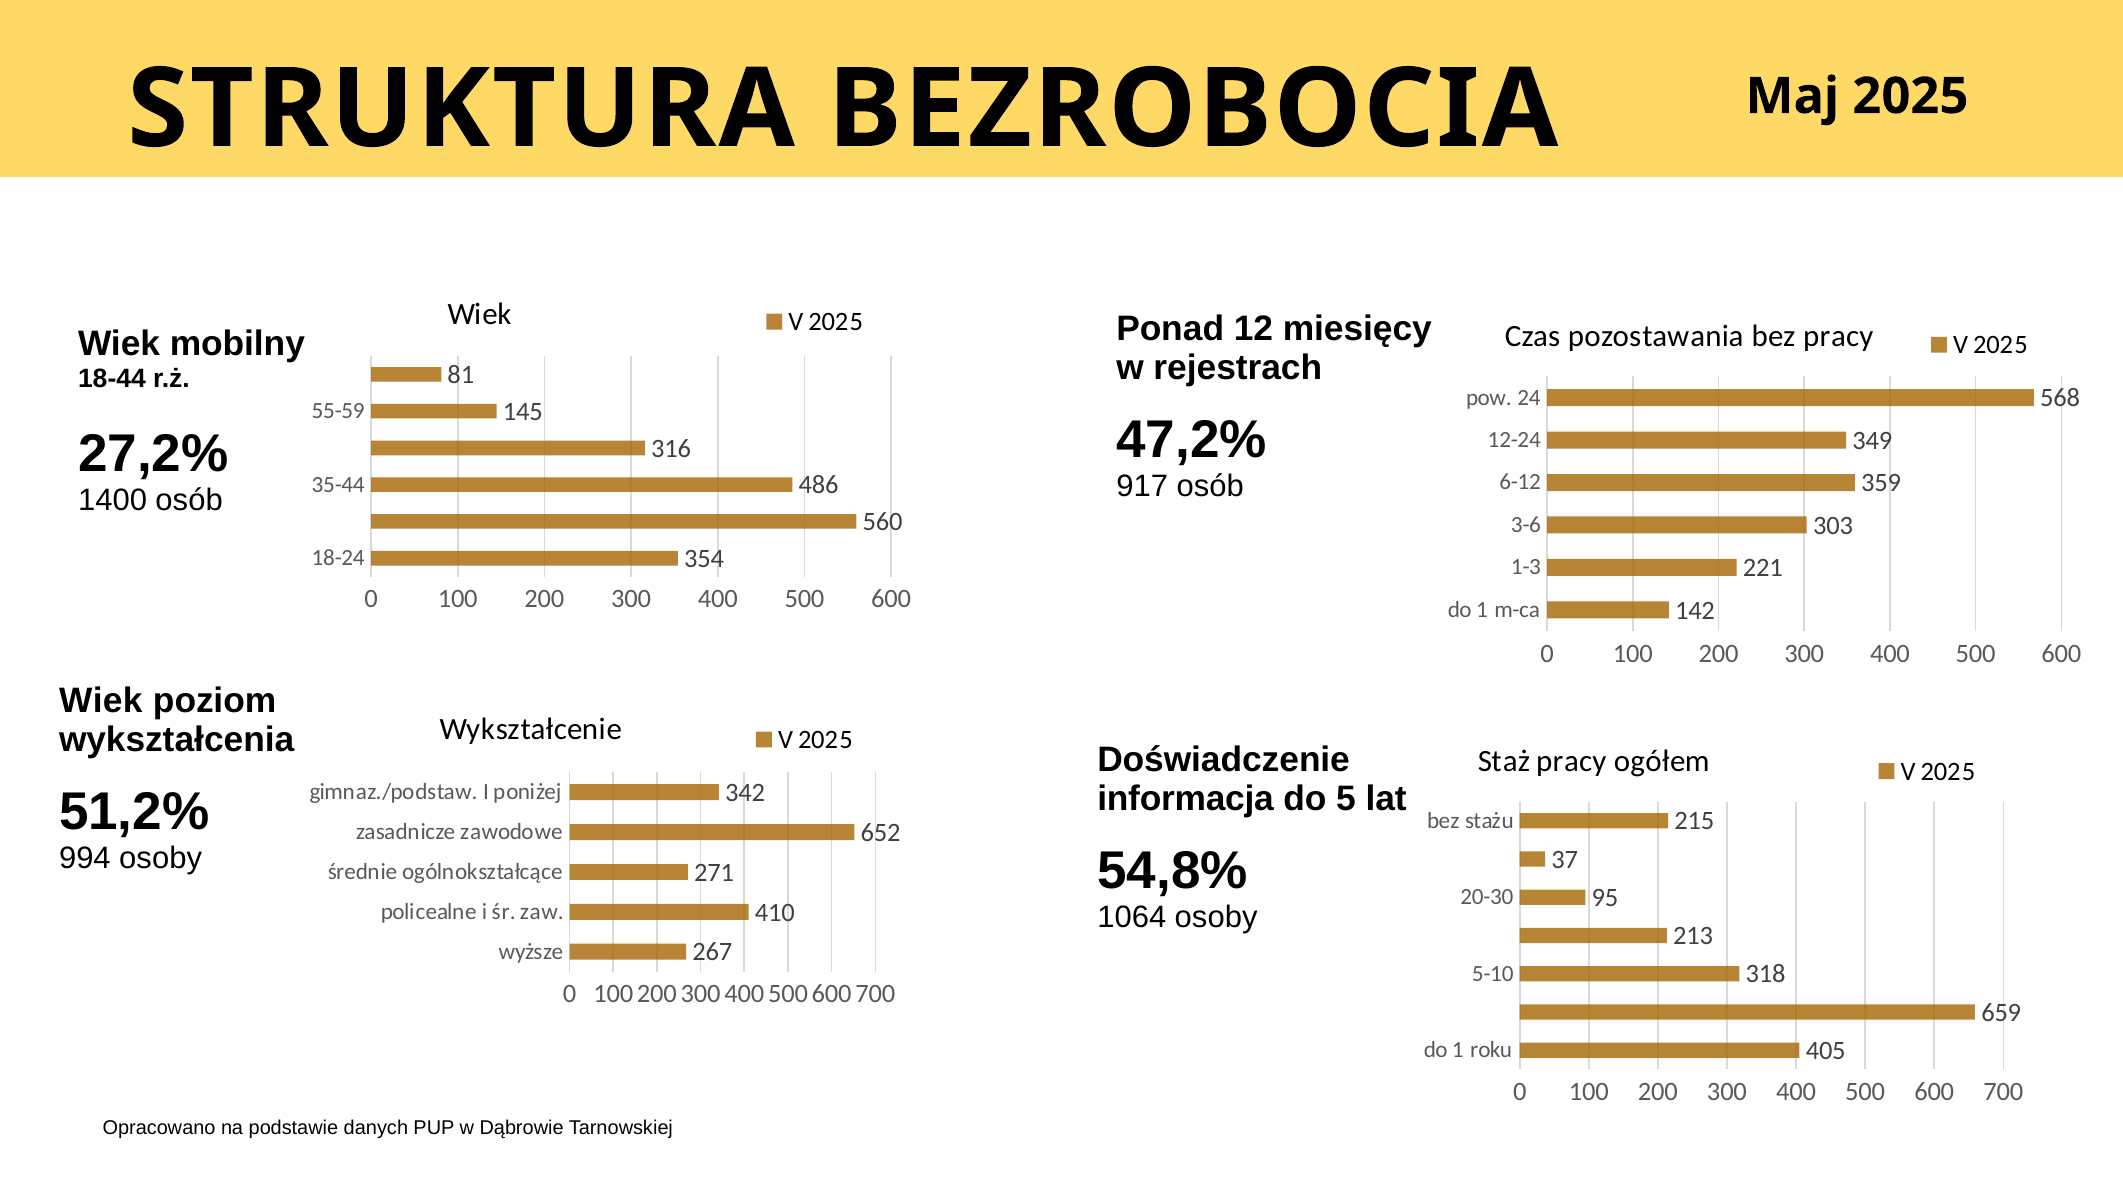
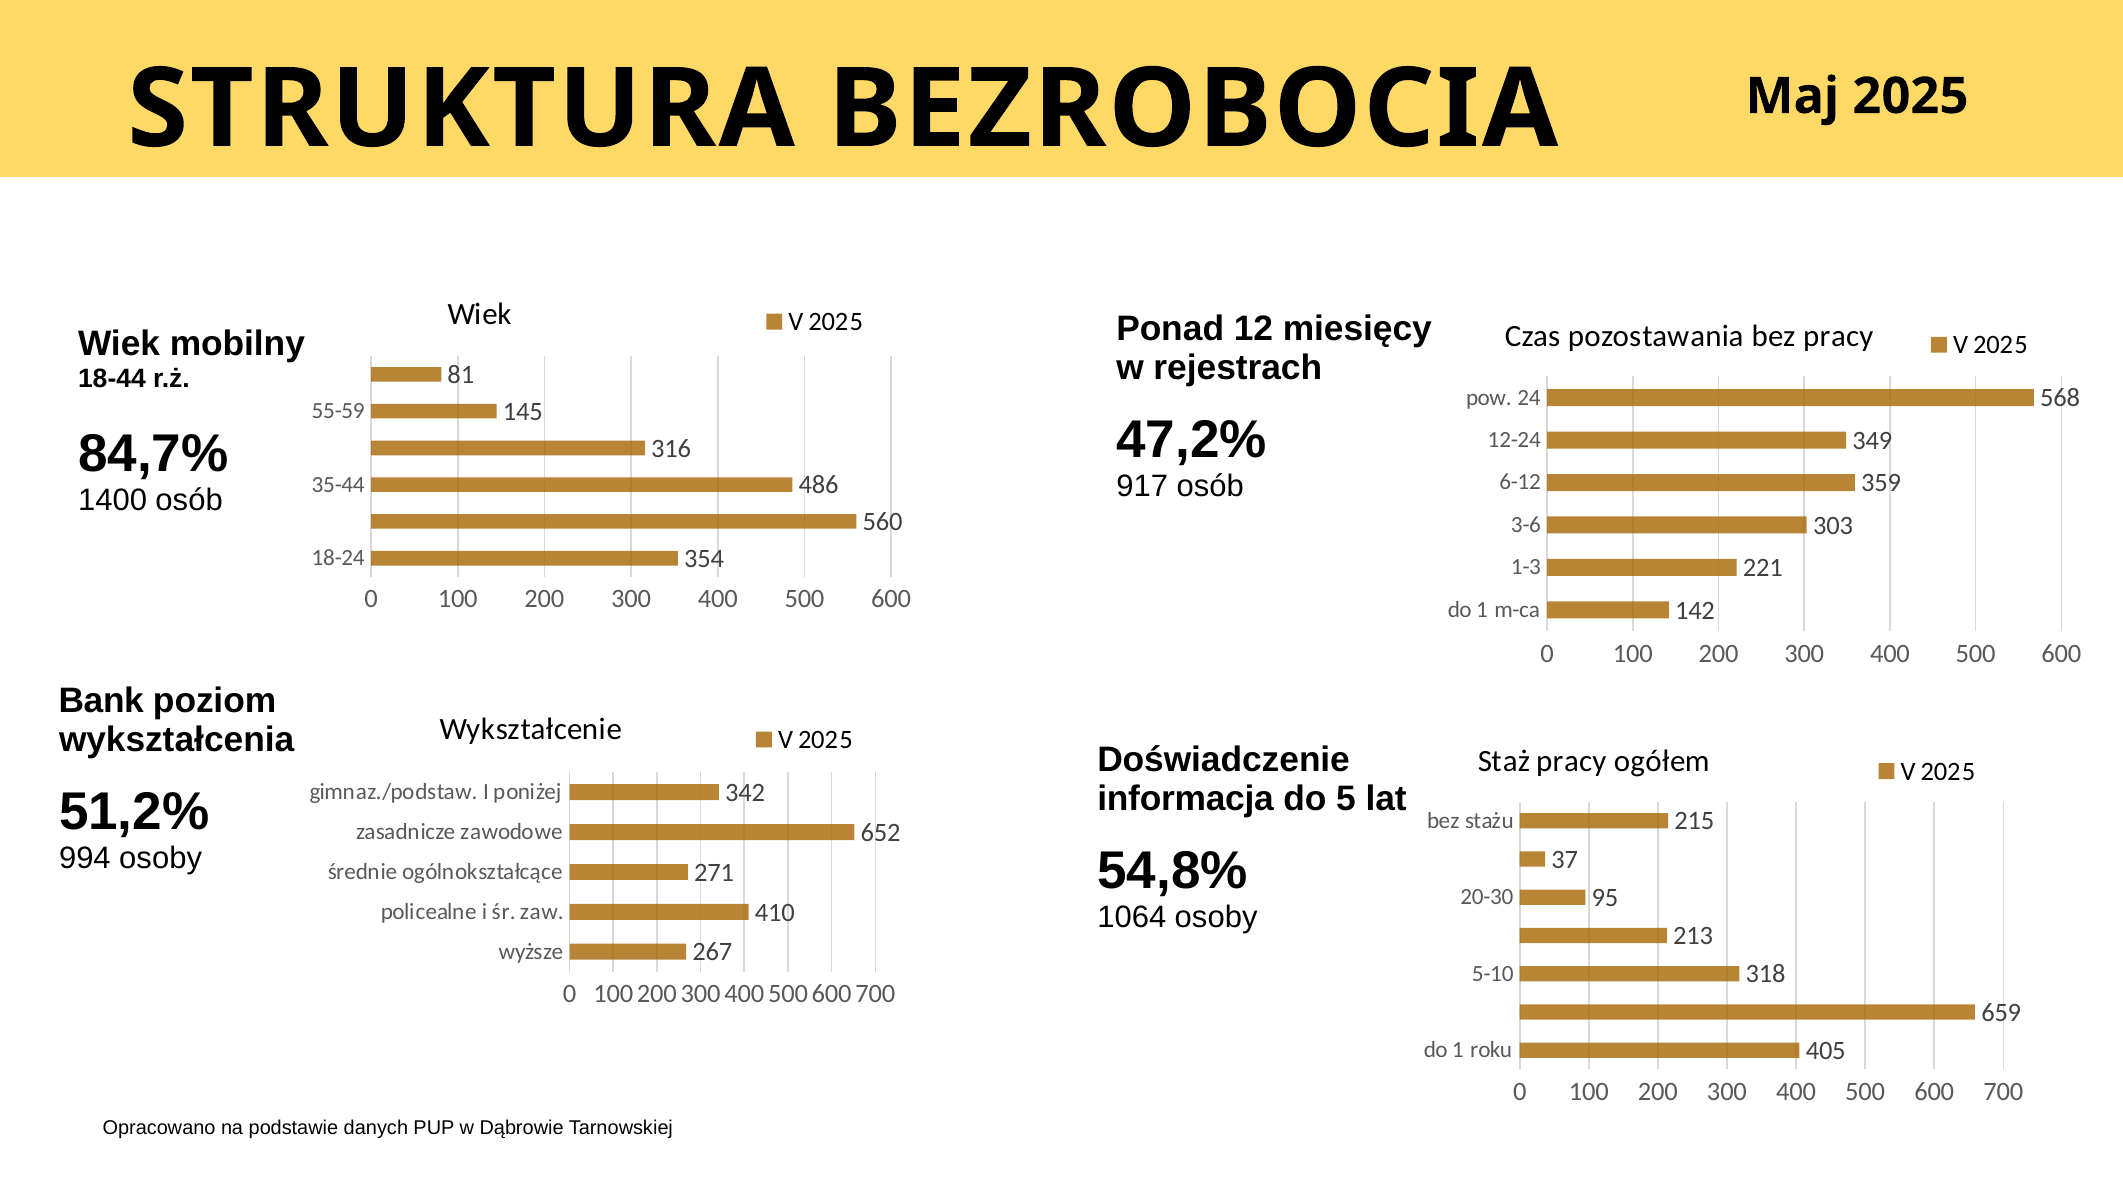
27,2%: 27,2% -> 84,7%
Wiek at (101, 701): Wiek -> Bank
